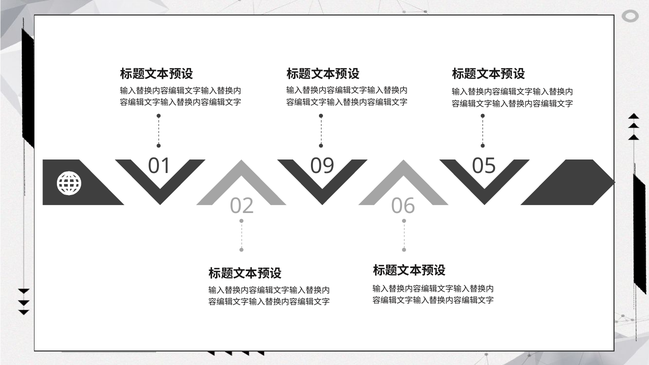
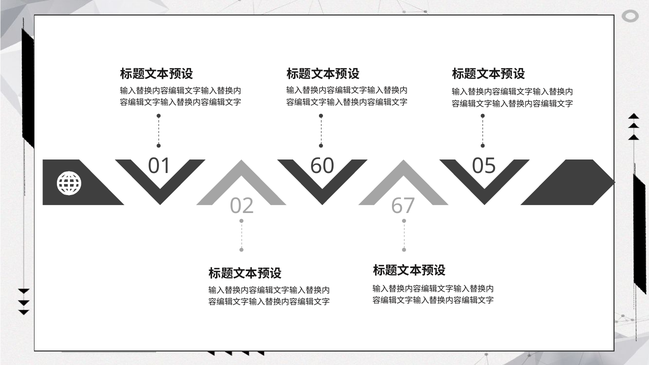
09: 09 -> 60
06: 06 -> 67
